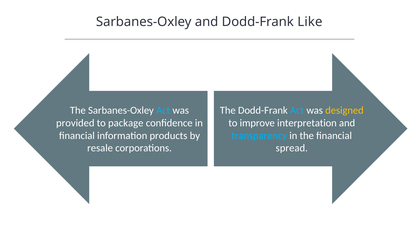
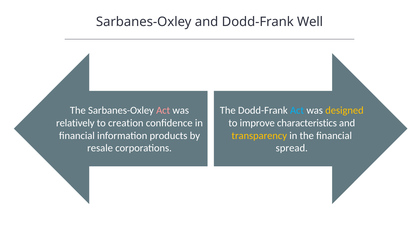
Like: Like -> Well
Act at (163, 110) colour: light blue -> pink
provided: provided -> relatively
package: package -> creation
interpretation: interpretation -> characteristics
transparency colour: light blue -> yellow
